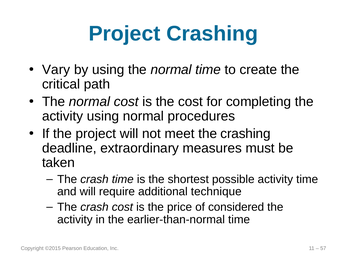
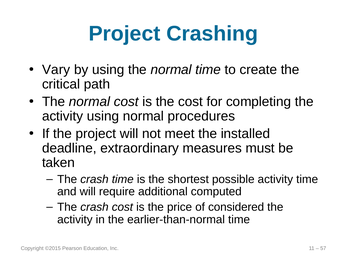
the crashing: crashing -> installed
technique: technique -> computed
